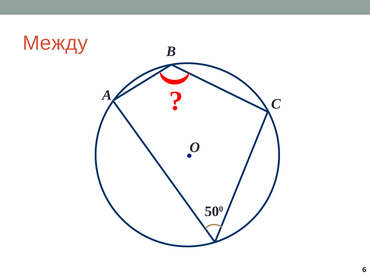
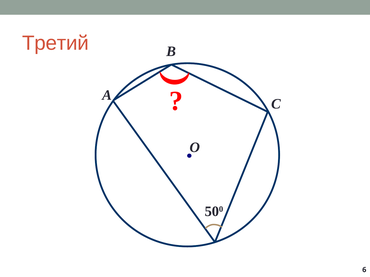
Между: Между -> Третий
